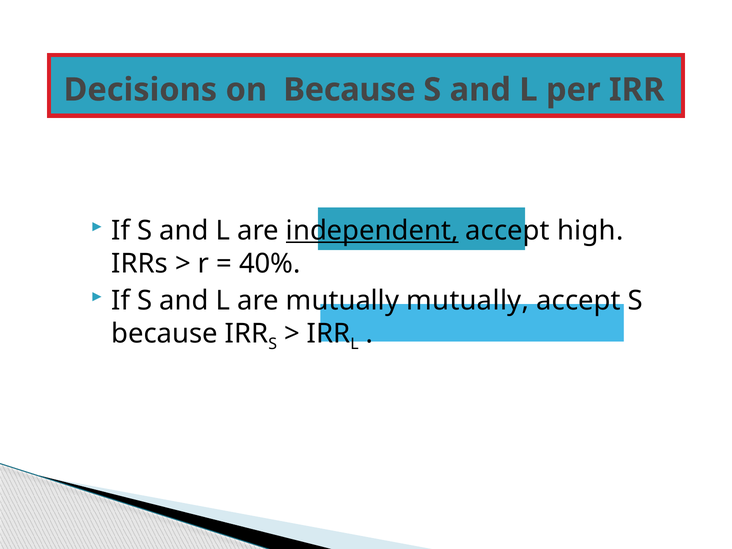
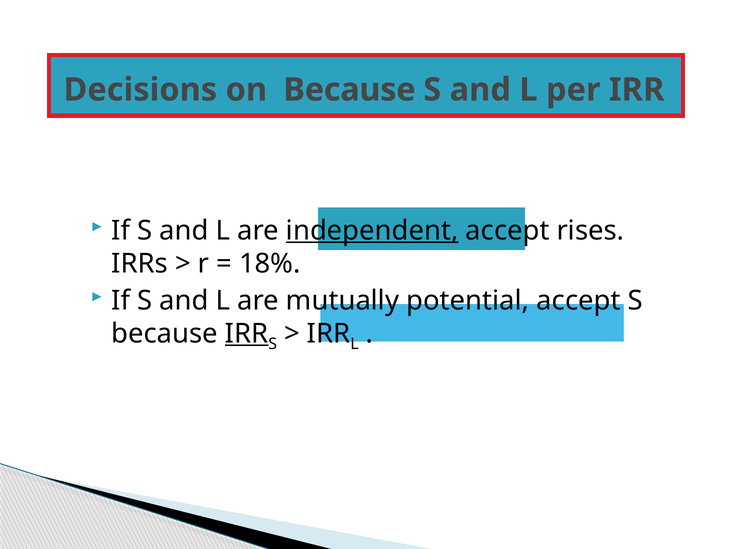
high: high -> rises
40%: 40% -> 18%
mutually mutually: mutually -> potential
IRR at (247, 334) underline: none -> present
